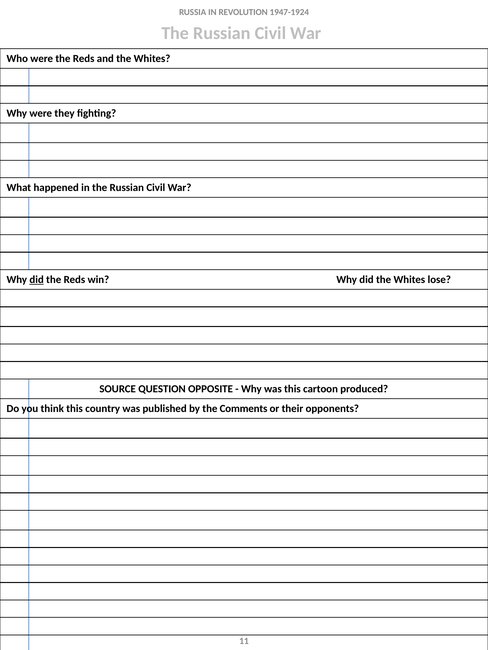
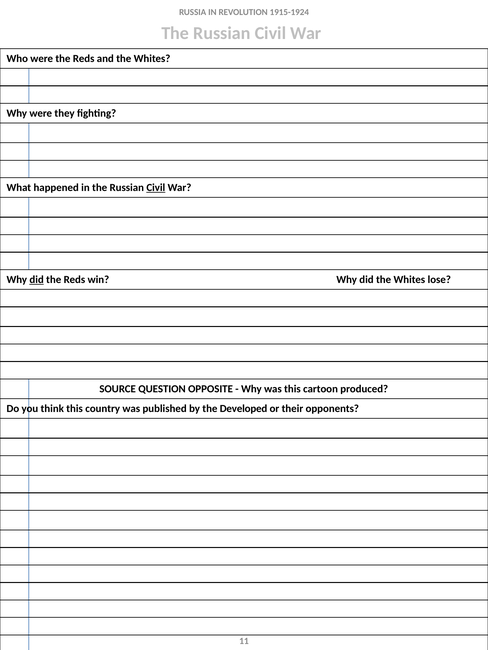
1947-1924: 1947-1924 -> 1915-1924
Civil at (156, 188) underline: none -> present
Comments: Comments -> Developed
